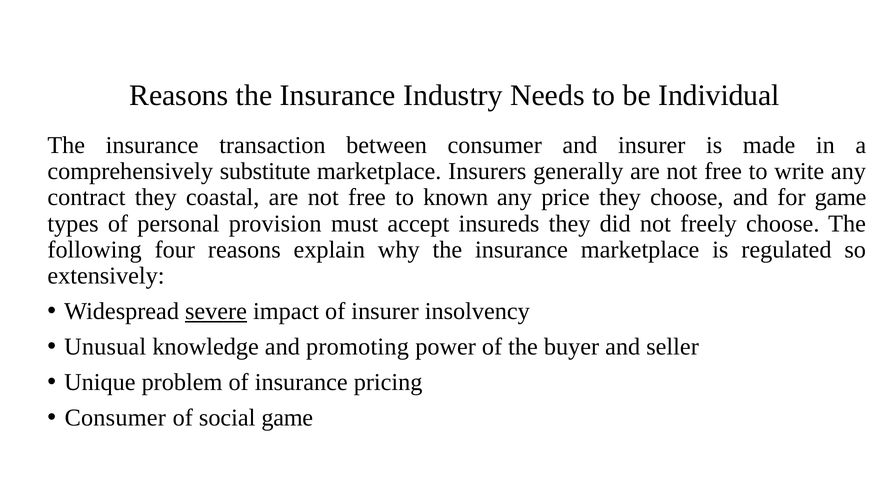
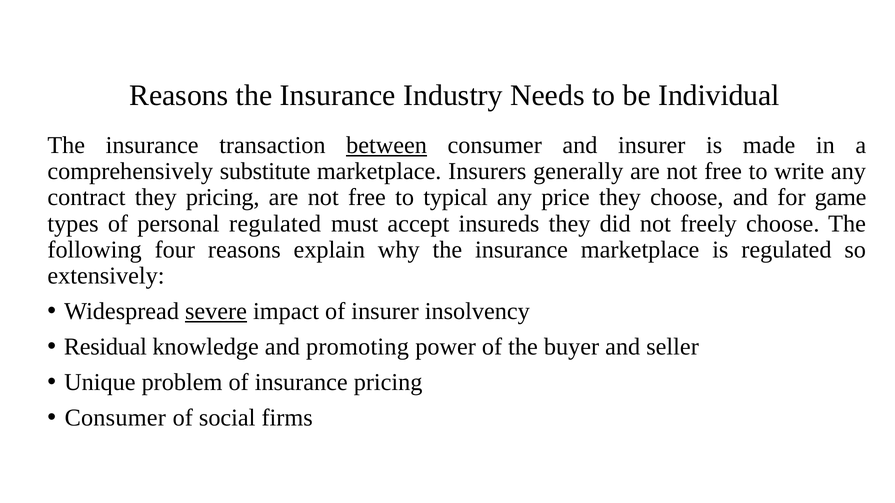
between underline: none -> present
they coastal: coastal -> pricing
known: known -> typical
personal provision: provision -> regulated
Unusual: Unusual -> Residual
social game: game -> firms
